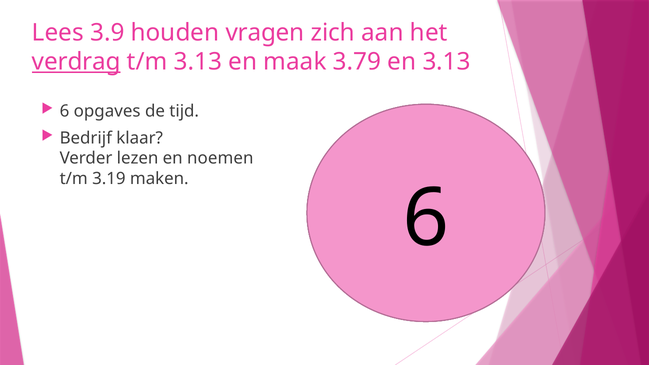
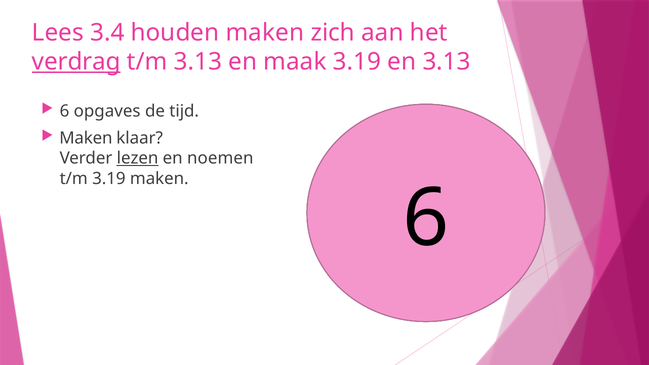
3.9: 3.9 -> 3.4
houden vragen: vragen -> maken
maak 3.79: 3.79 -> 3.19
Bedrijf at (86, 138): Bedrijf -> Maken
lezen underline: none -> present
